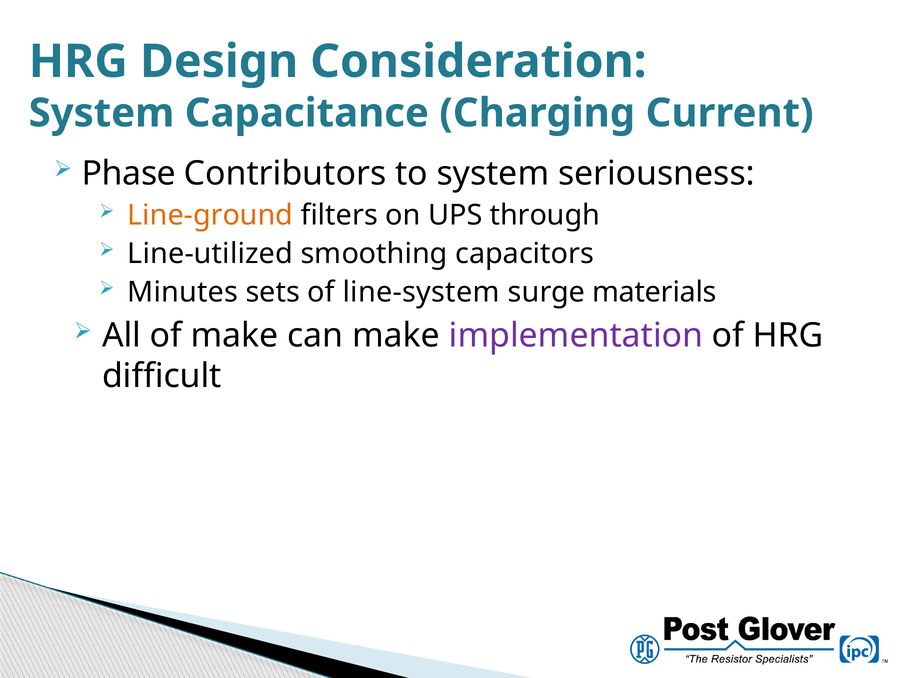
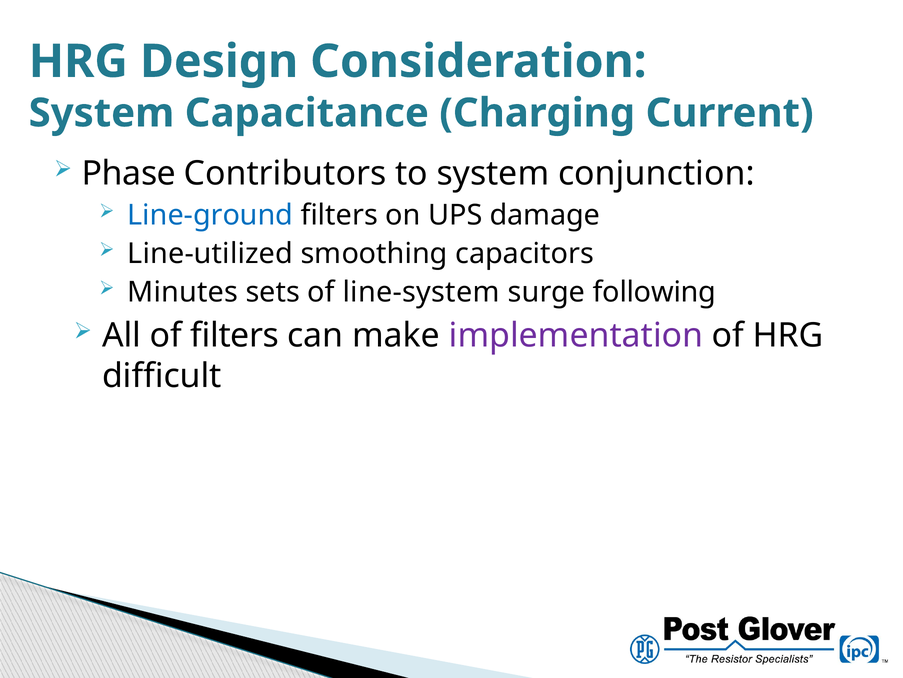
seriousness: seriousness -> conjunction
Line-ground colour: orange -> blue
through: through -> damage
materials: materials -> following
of make: make -> filters
